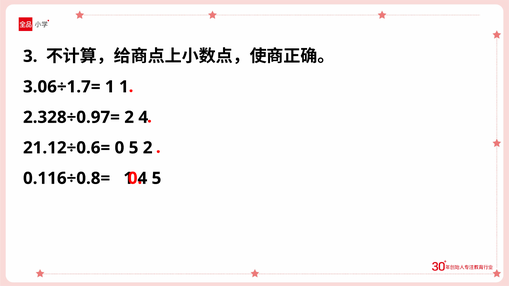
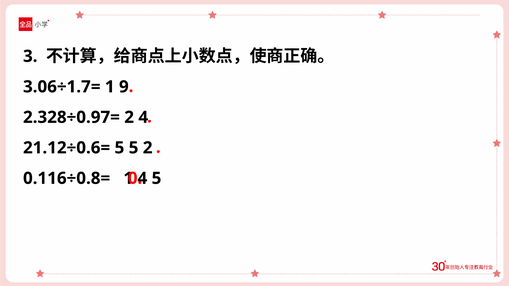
1 1: 1 -> 9
21.12÷0.6= 0: 0 -> 5
